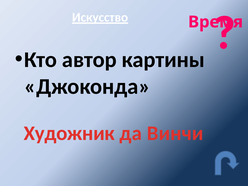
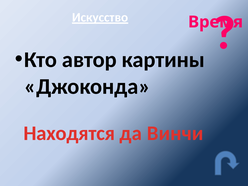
Художник: Художник -> Находятся
